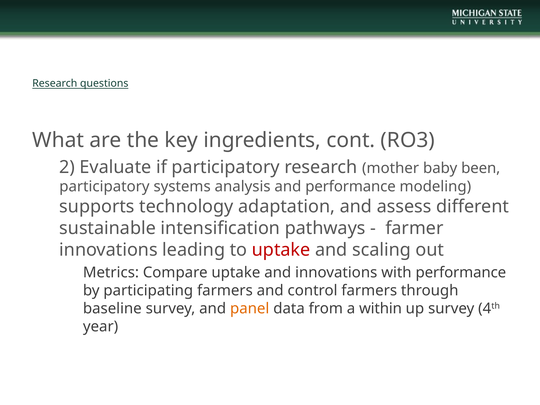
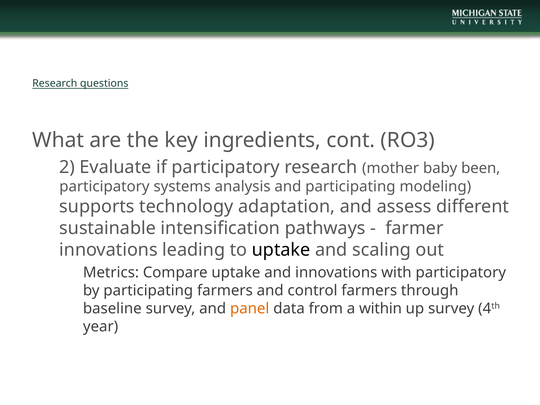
and performance: performance -> participating
uptake at (281, 250) colour: red -> black
with performance: performance -> participatory
